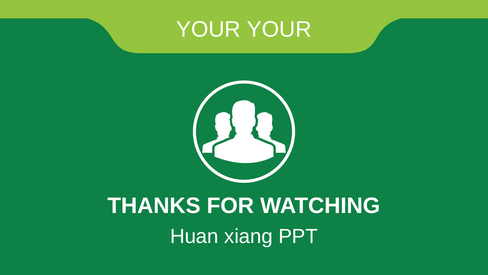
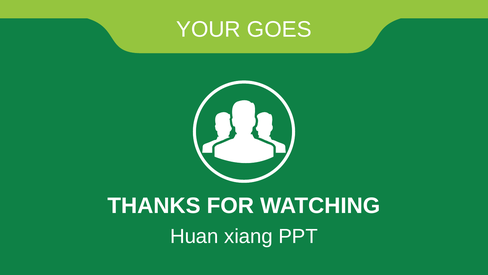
YOUR YOUR: YOUR -> GOES
